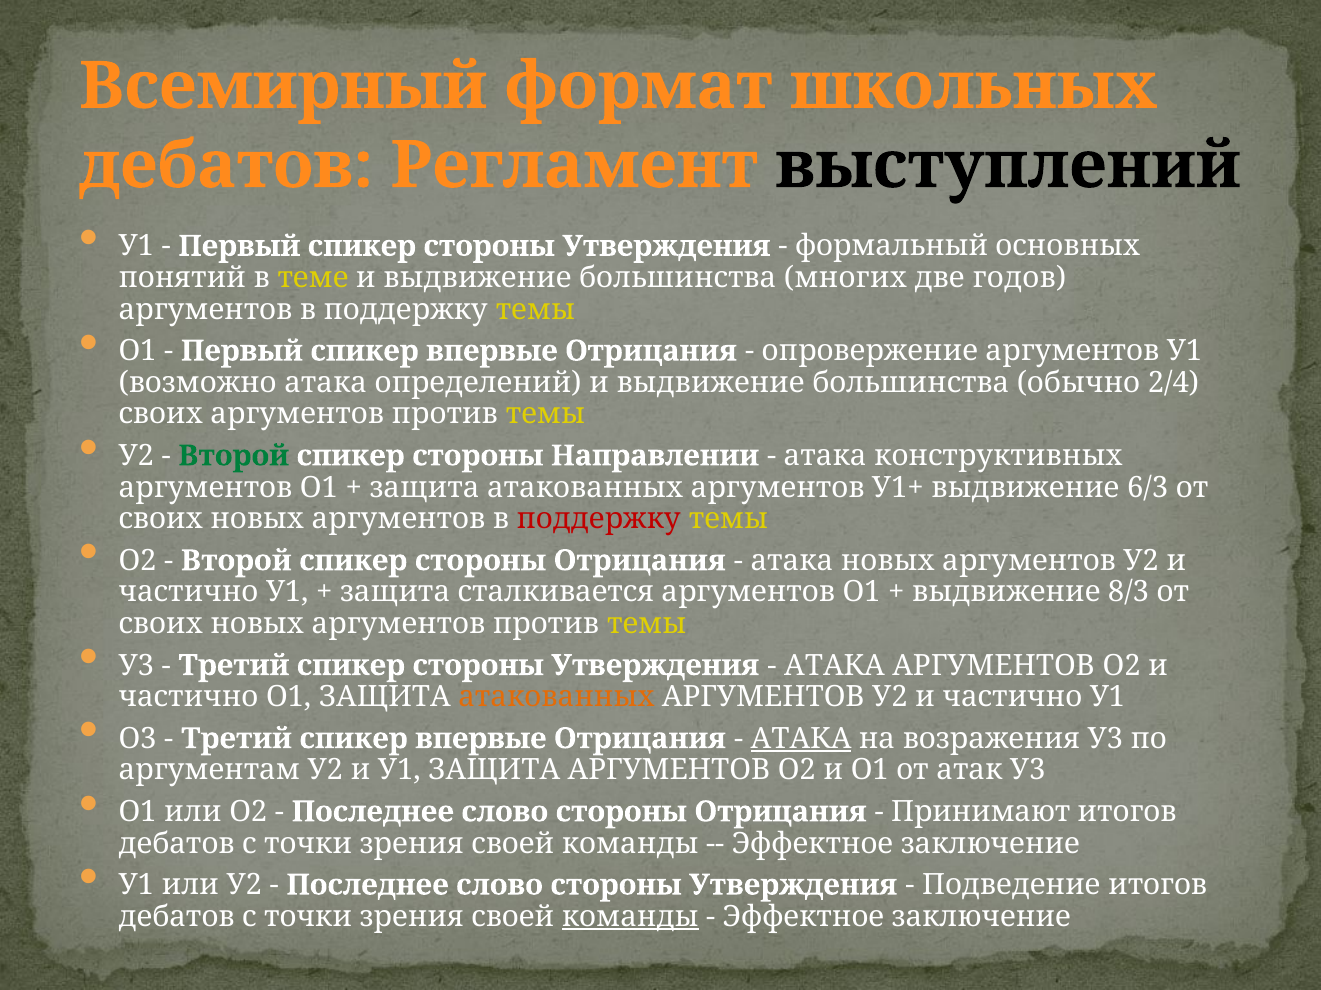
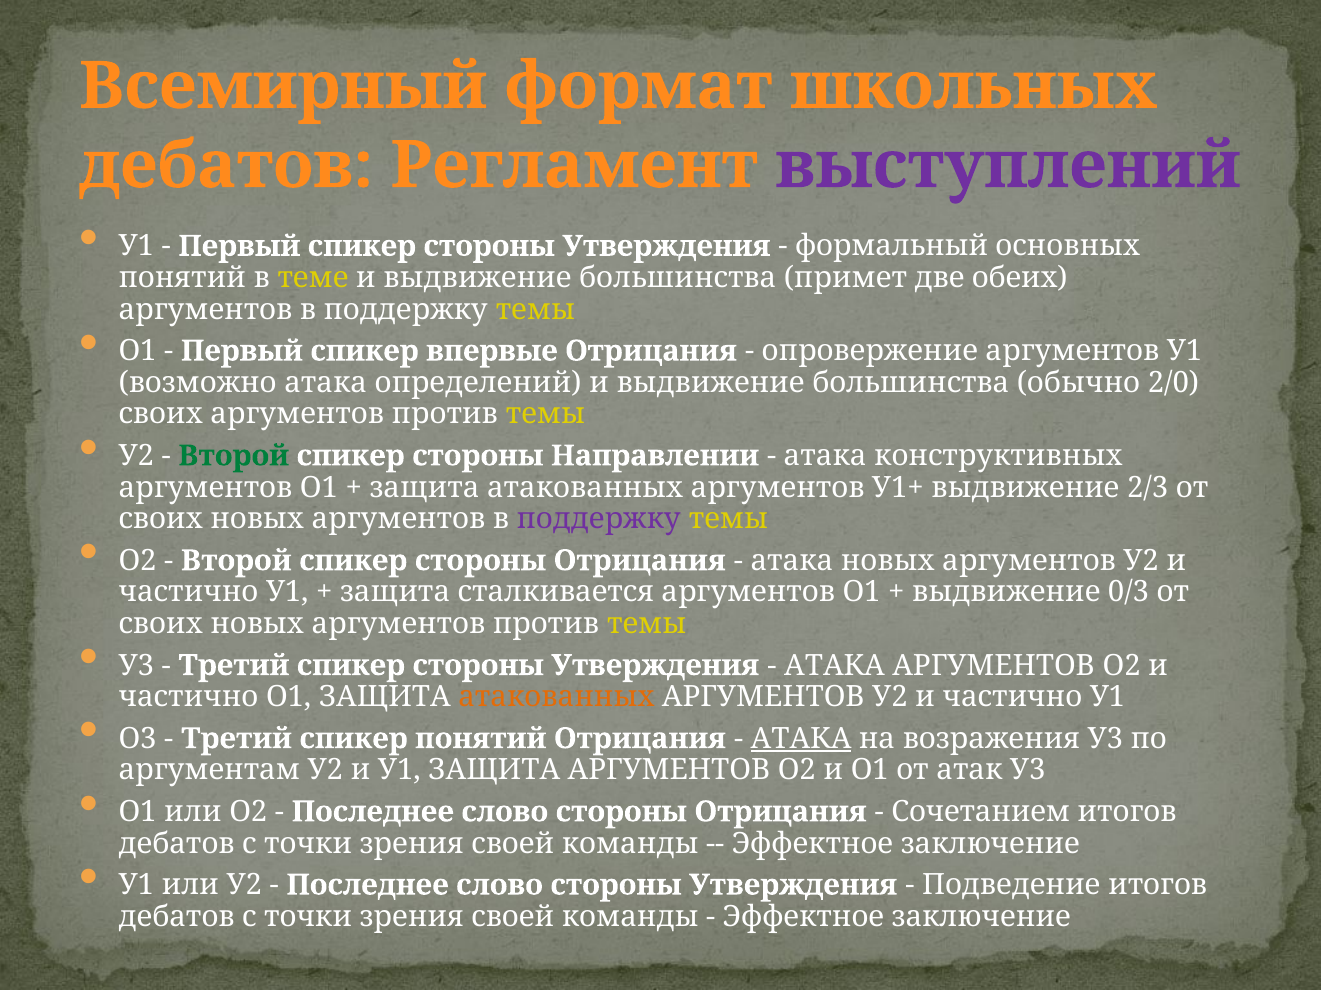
выступлений colour: black -> purple
многих: многих -> примет
годов: годов -> обеих
2/4: 2/4 -> 2/0
6/3: 6/3 -> 2/3
поддержку at (599, 519) colour: red -> purple
8/3: 8/3 -> 0/3
Третий спикер впервые: впервые -> понятий
Принимают: Принимают -> Сочетанием
команды at (630, 917) underline: present -> none
